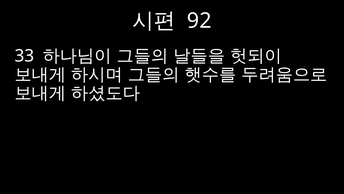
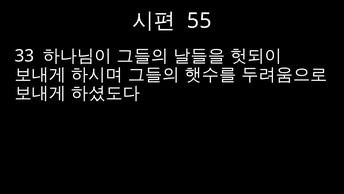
92: 92 -> 55
